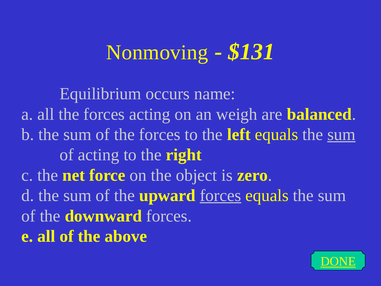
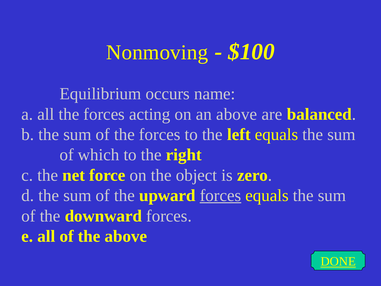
$131: $131 -> $100
an weigh: weigh -> above
sum at (341, 134) underline: present -> none
of acting: acting -> which
